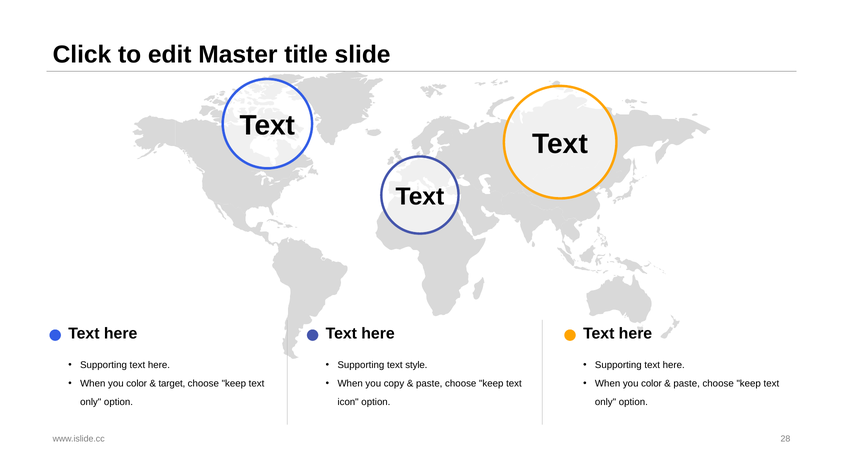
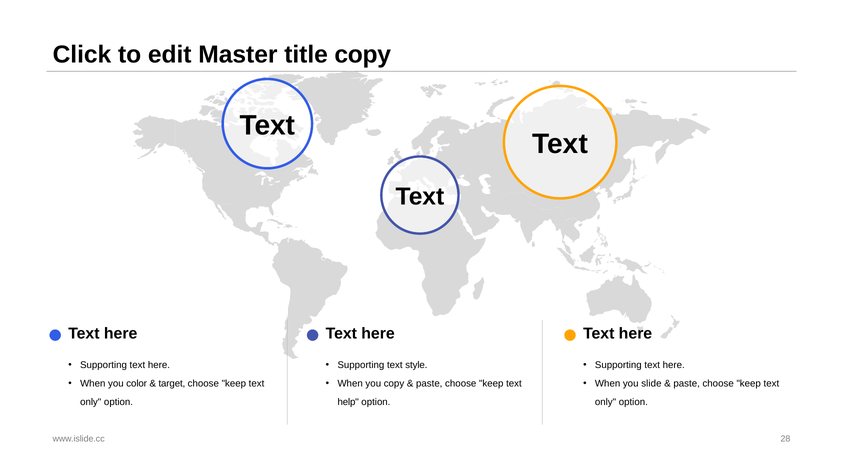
title slide: slide -> copy
color at (651, 384): color -> slide
icon: icon -> help
